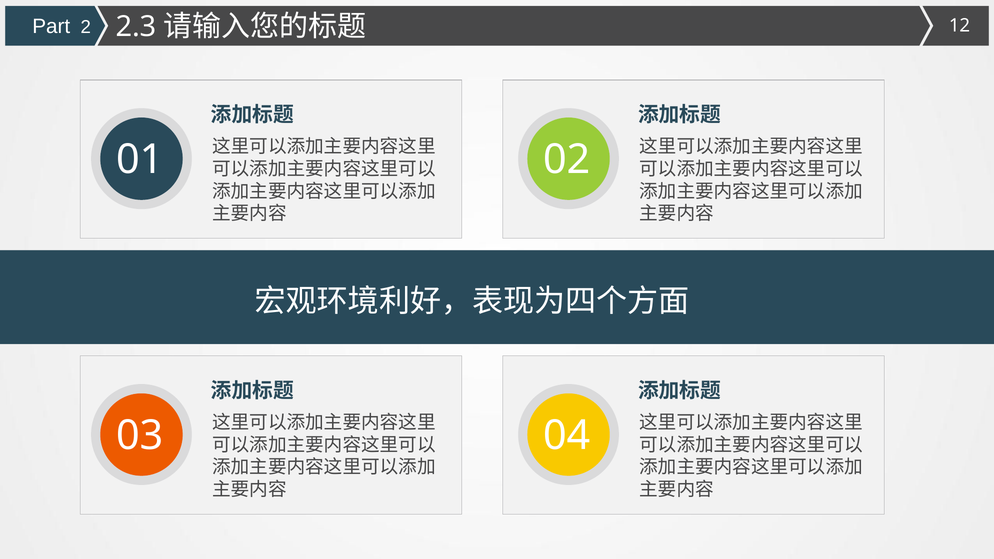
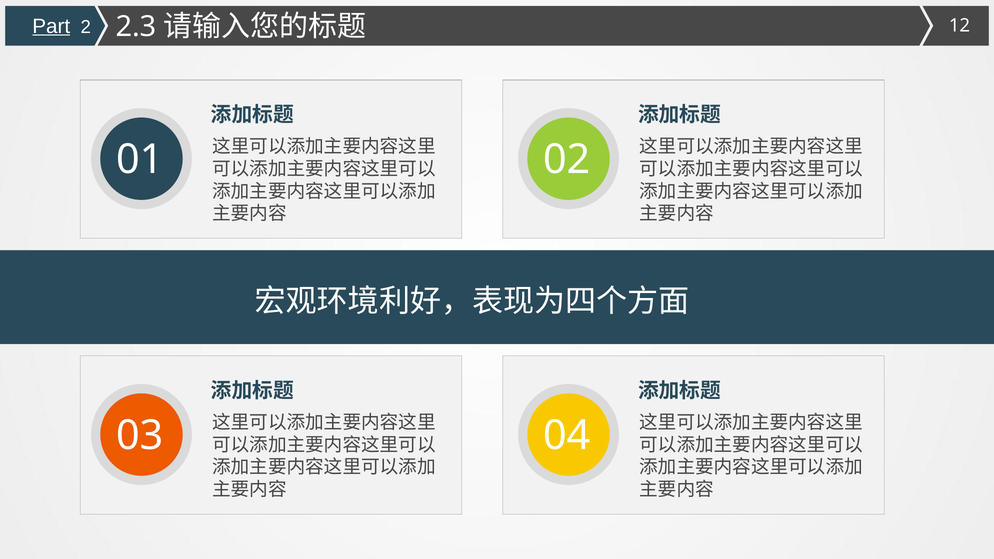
Part underline: none -> present
